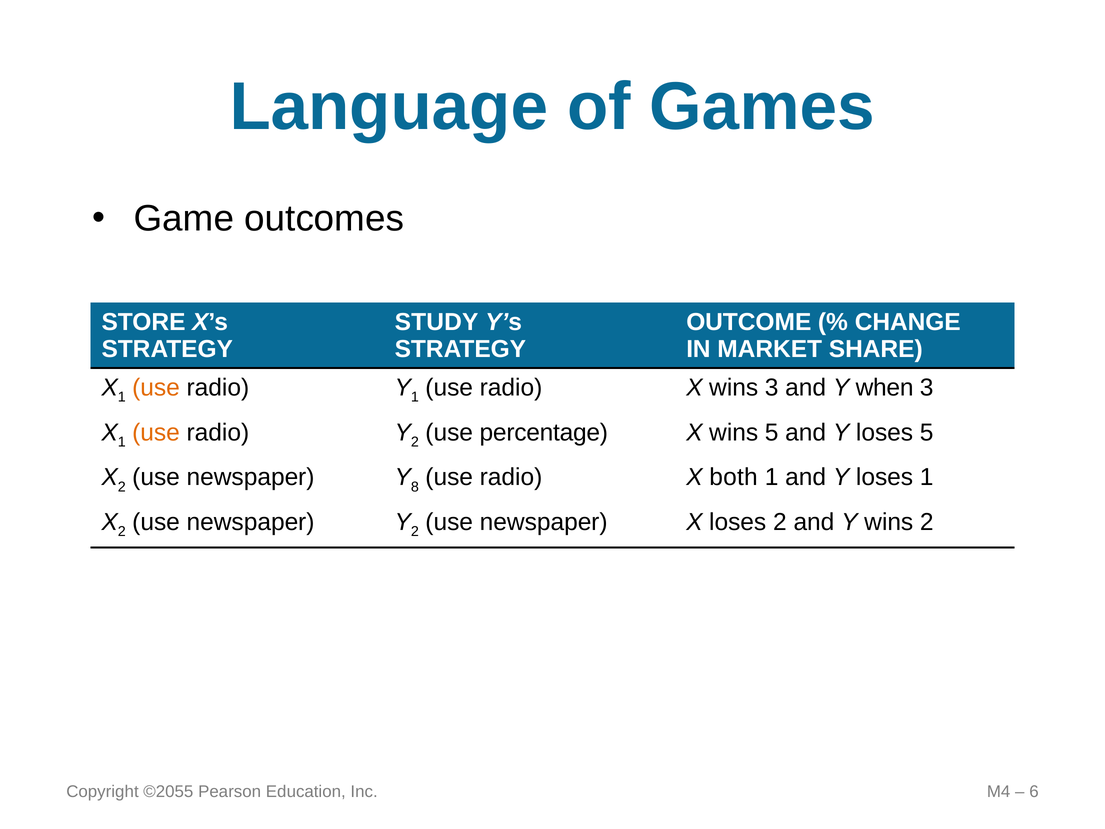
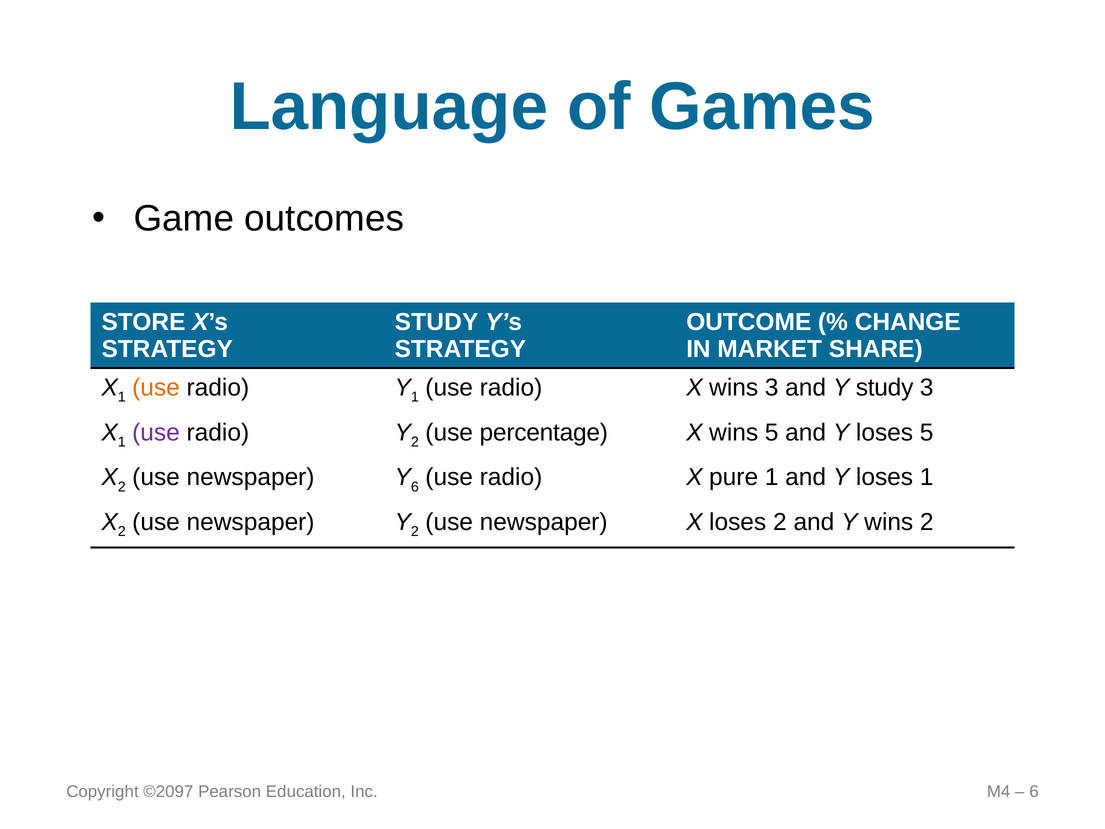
Y when: when -> study
use at (156, 432) colour: orange -> purple
Y 8: 8 -> 6
both: both -> pure
©2055: ©2055 -> ©2097
